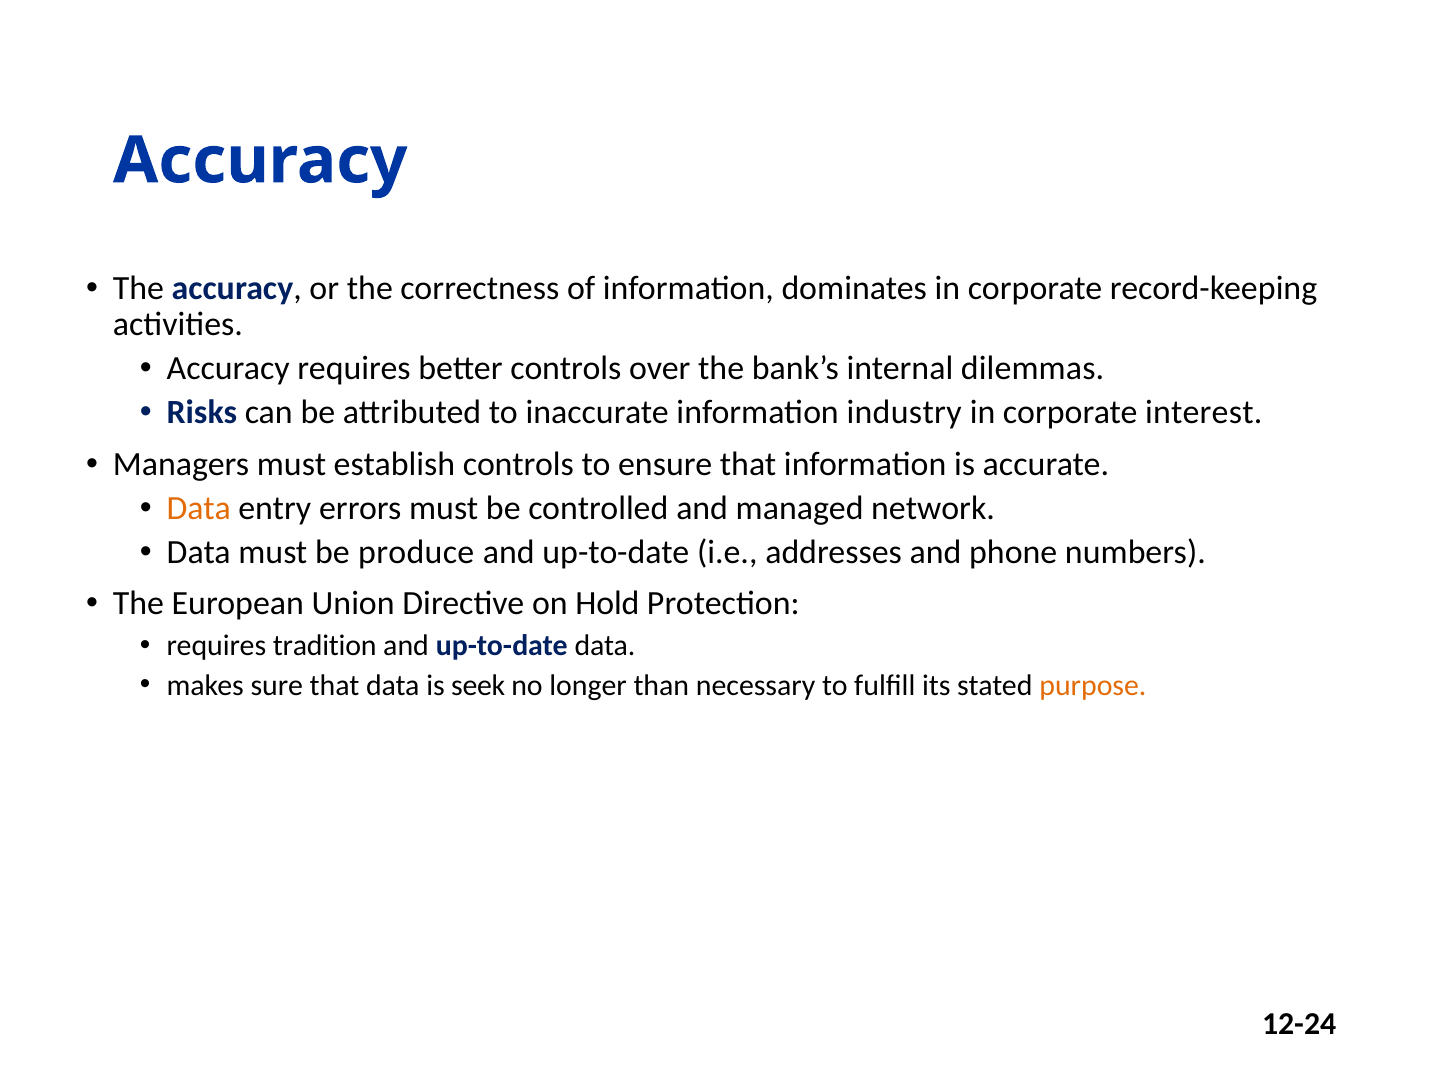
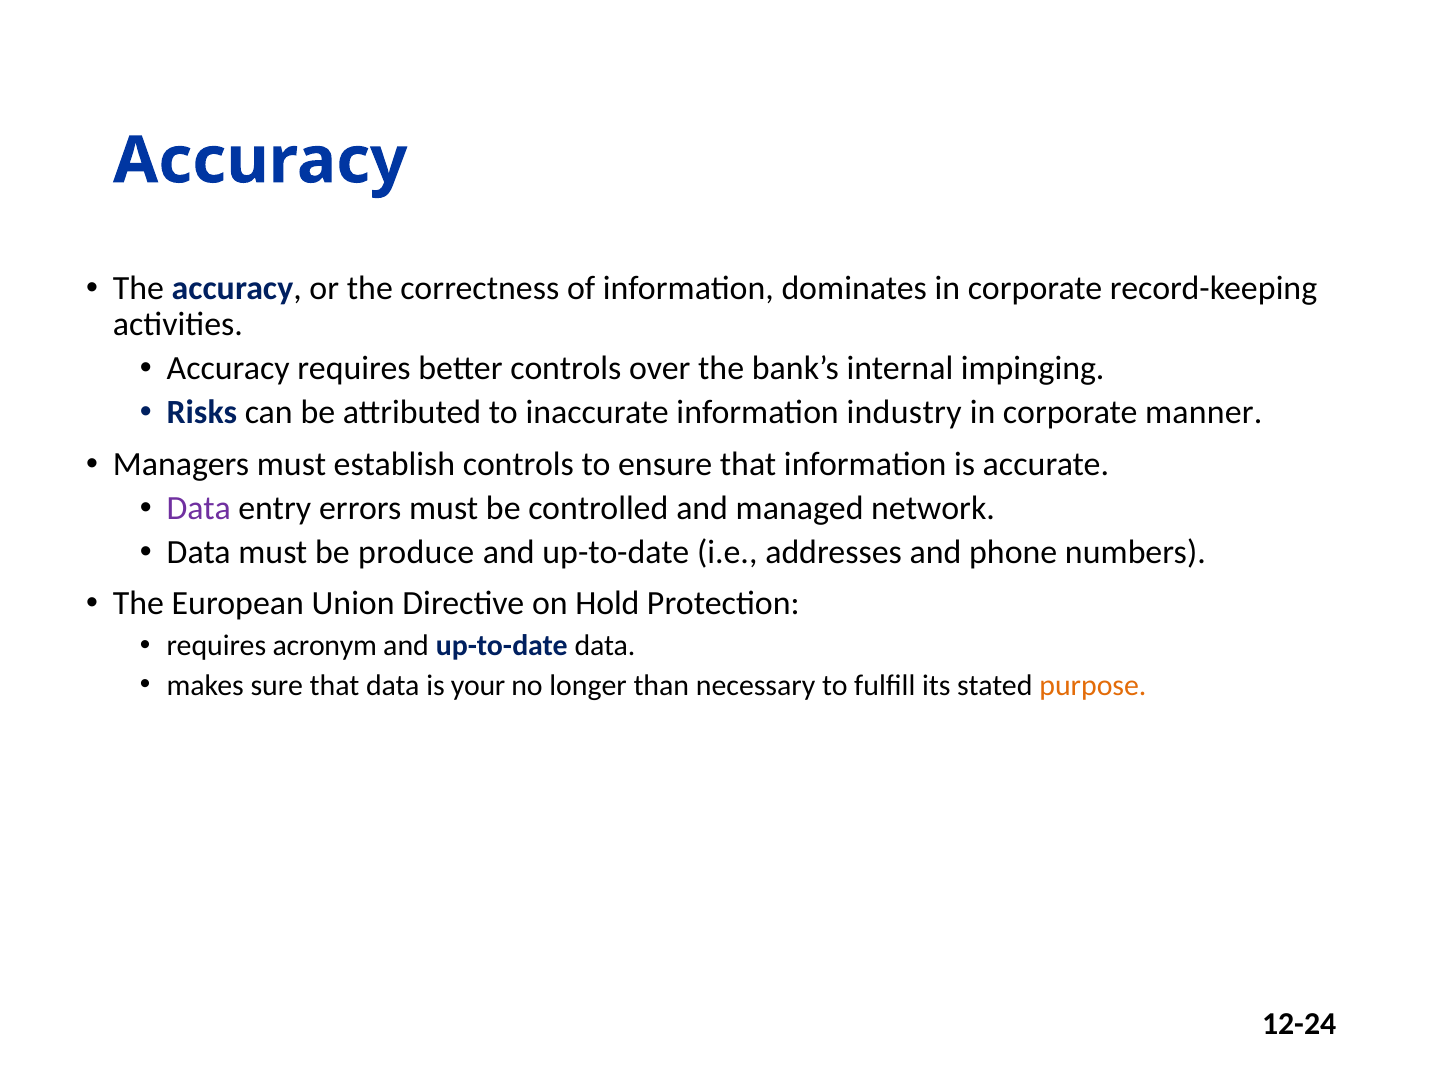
dilemmas: dilemmas -> impinging
interest: interest -> manner
Data at (199, 508) colour: orange -> purple
tradition: tradition -> acronym
seek: seek -> your
